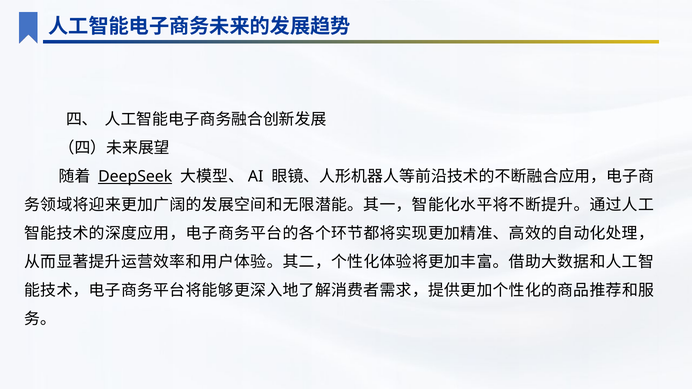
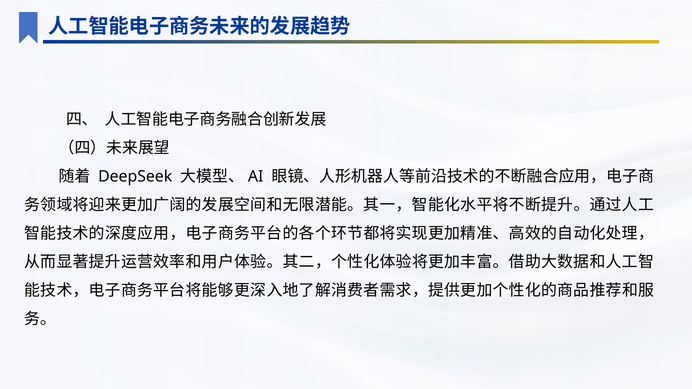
DeepSeek underline: present -> none
